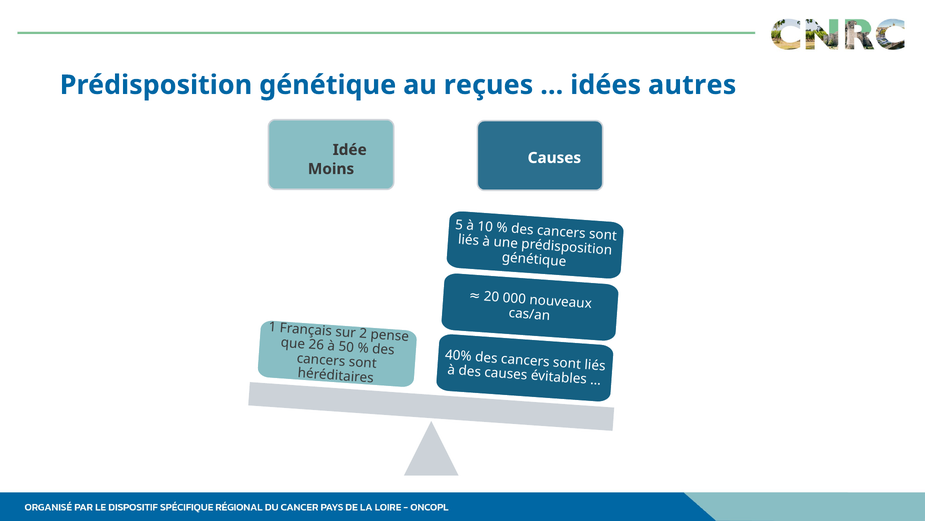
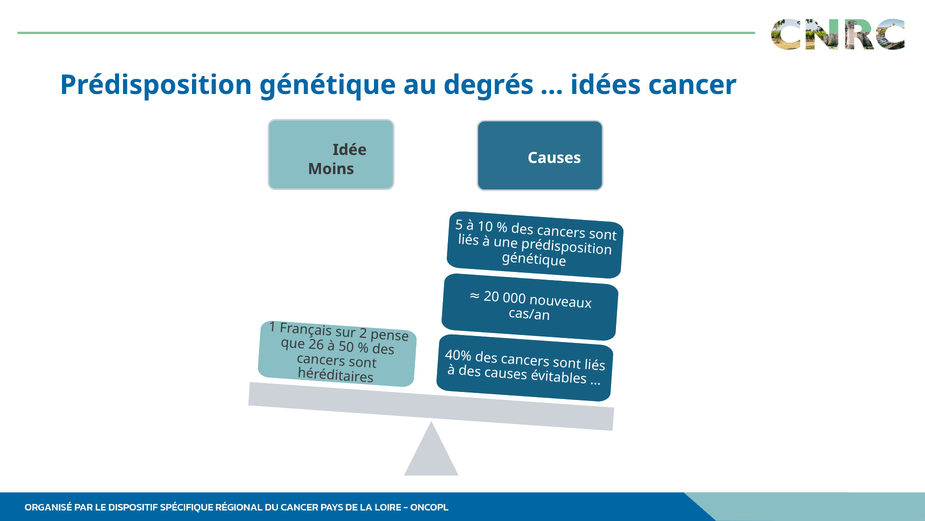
reçues: reçues -> degrés
autres: autres -> cancer
